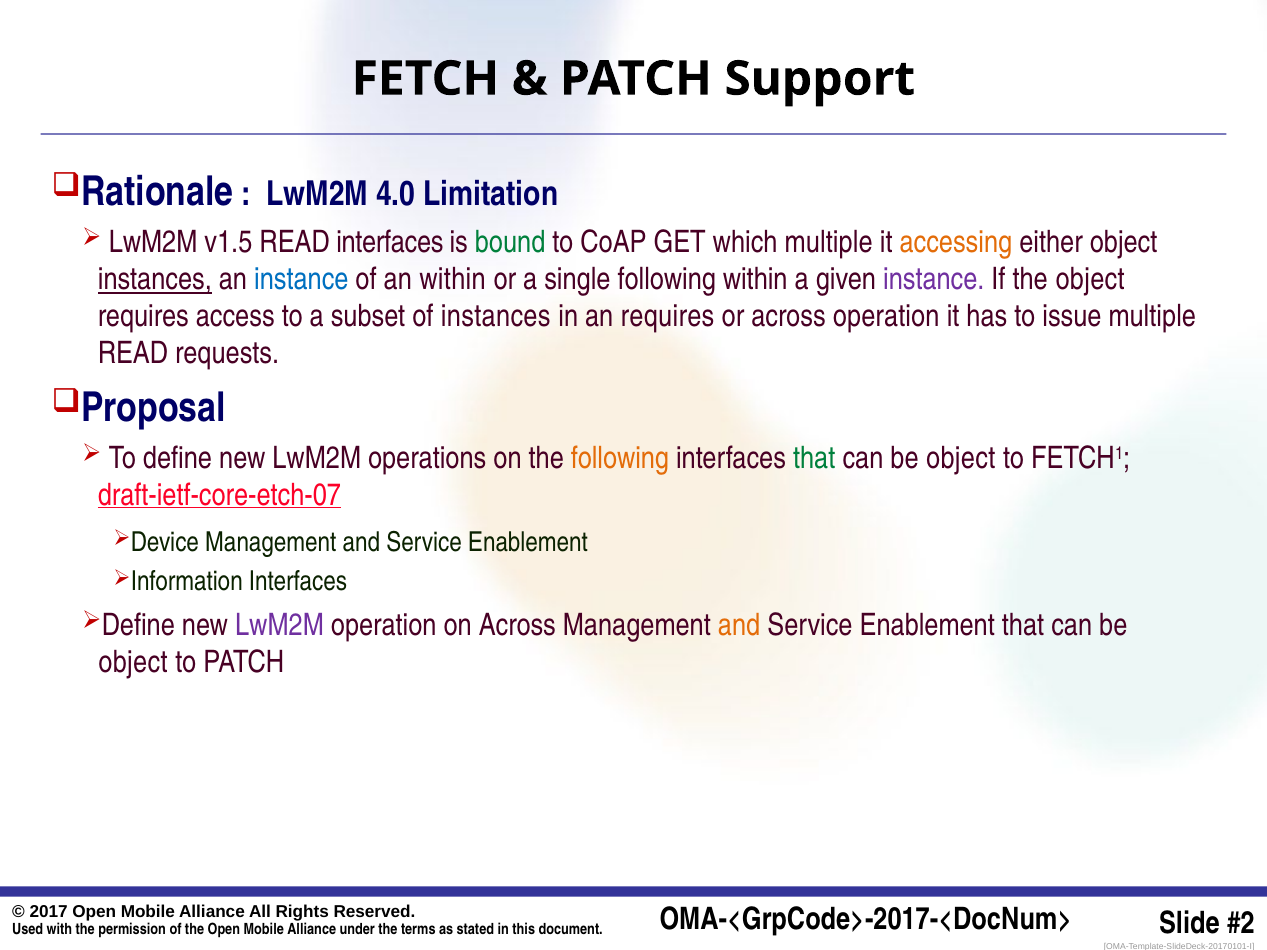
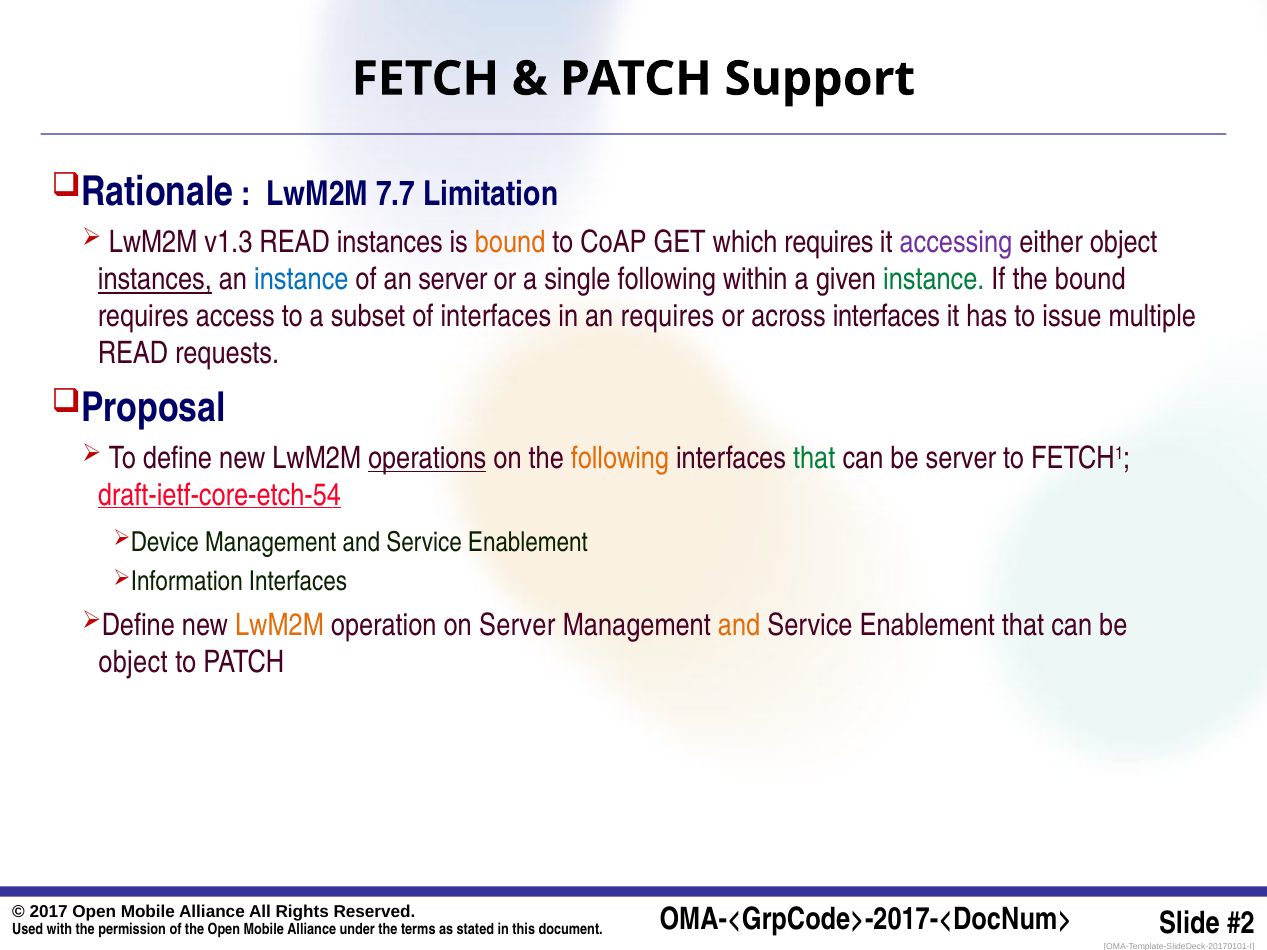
4.0: 4.0 -> 7.7
v1.5: v1.5 -> v1.3
READ interfaces: interfaces -> instances
bound at (510, 242) colour: green -> orange
which multiple: multiple -> requires
accessing colour: orange -> purple
an within: within -> server
instance at (934, 279) colour: purple -> green
the object: object -> bound
of instances: instances -> interfaces
across operation: operation -> interfaces
operations underline: none -> present
object at (961, 458): object -> server
draft-ietf-core-etch-07: draft-ietf-core-etch-07 -> draft-ietf-core-etch-54
LwM2M at (280, 625) colour: purple -> orange
on Across: Across -> Server
